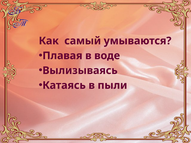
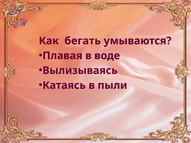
самый: самый -> бегать
